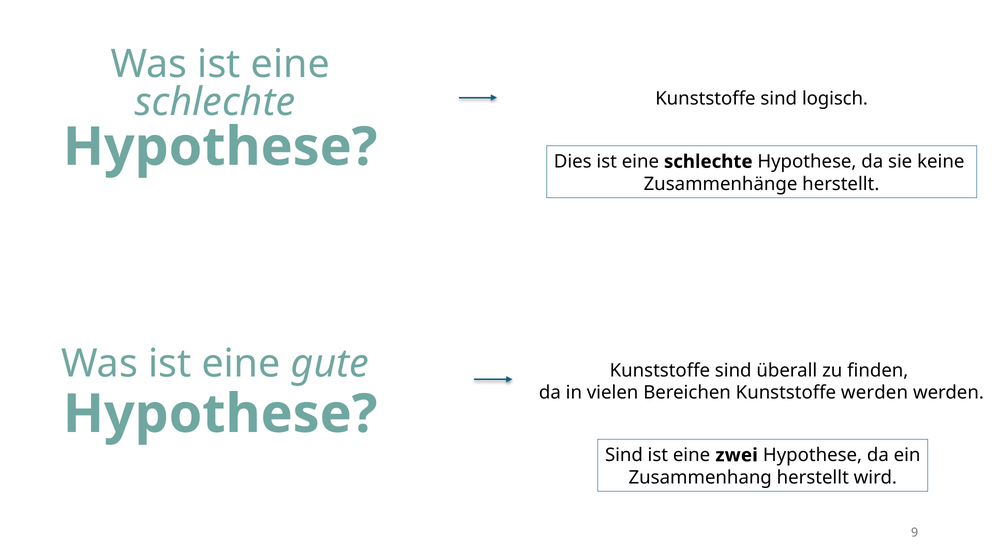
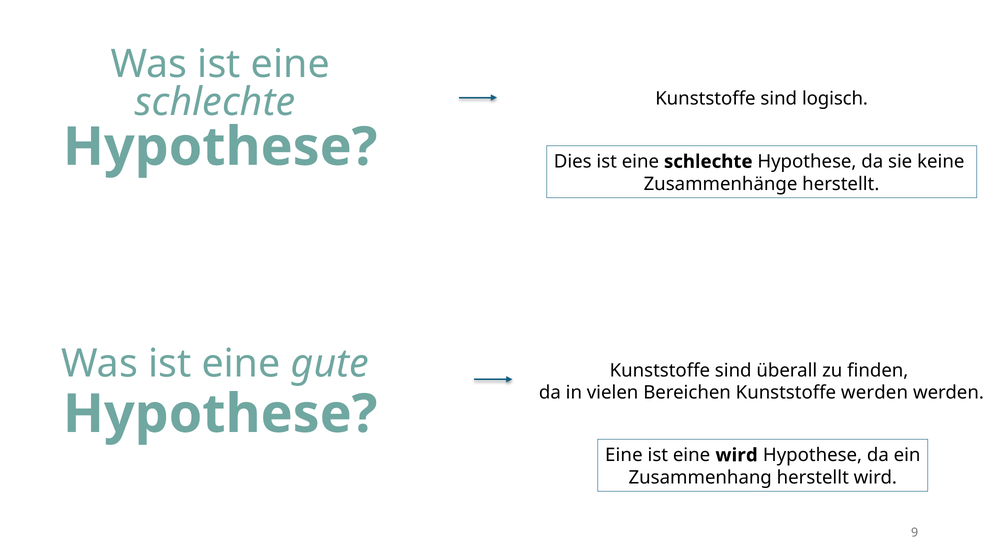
Sind at (624, 455): Sind -> Eine
eine zwei: zwei -> wird
